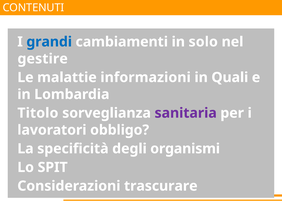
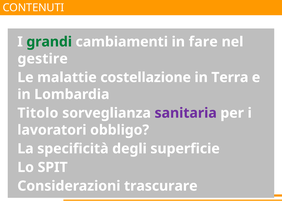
grandi colour: blue -> green
solo: solo -> fare
informazioni: informazioni -> costellazione
Quali: Quali -> Terra
organismi: organismi -> superficie
